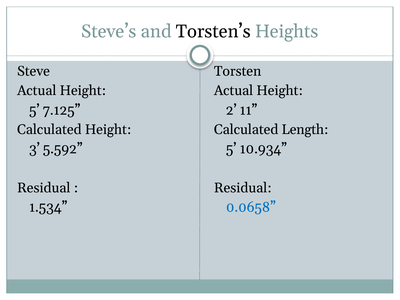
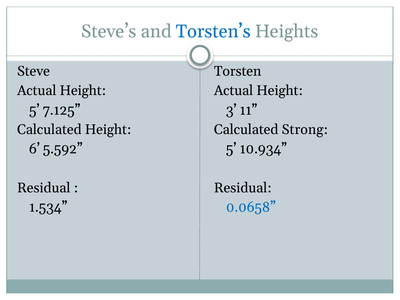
Torsten’s colour: black -> blue
2: 2 -> 3
Length: Length -> Strong
3: 3 -> 6
